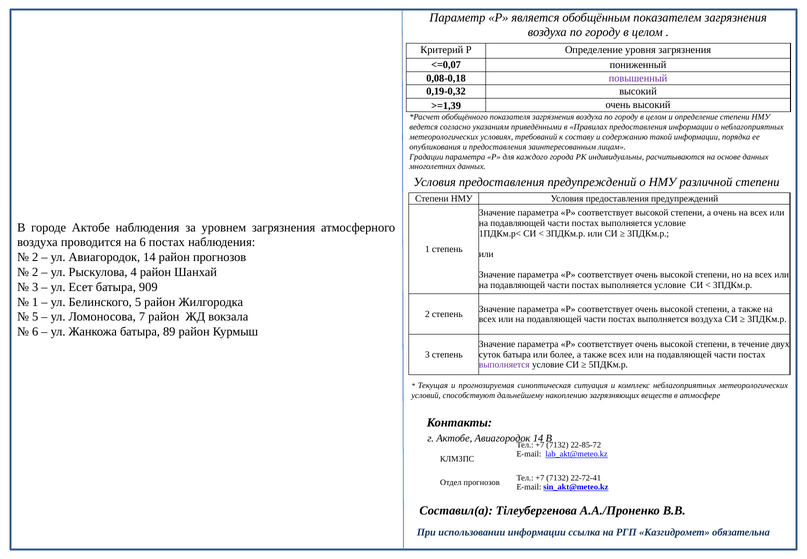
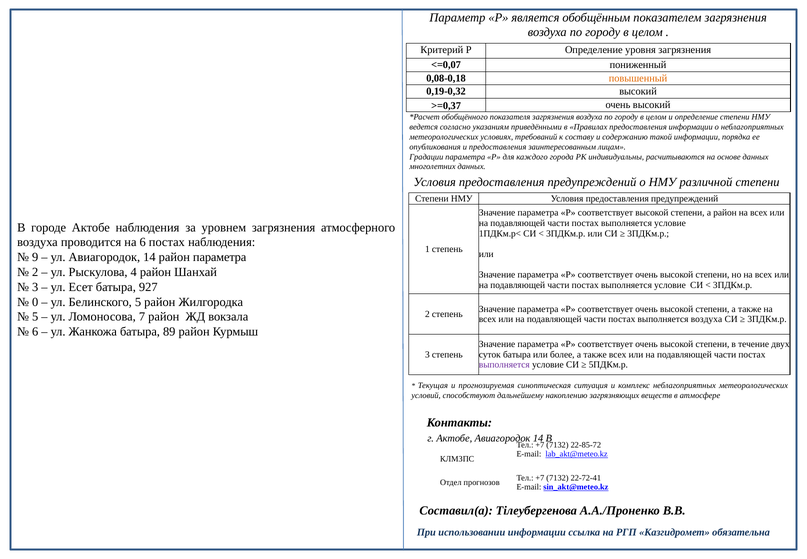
повышенный colour: purple -> orange
>=1,39: >=1,39 -> >=0,37
а очень: очень -> район
2 at (35, 257): 2 -> 9
район прогнозов: прогнозов -> параметра
909: 909 -> 927
1 at (35, 302): 1 -> 0
